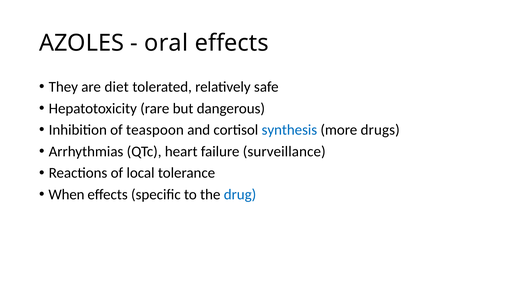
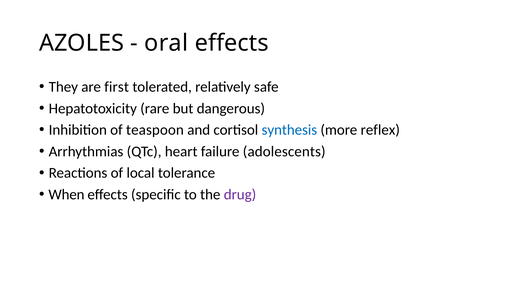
diet: diet -> first
drugs: drugs -> reflex
surveillance: surveillance -> adolescents
drug colour: blue -> purple
